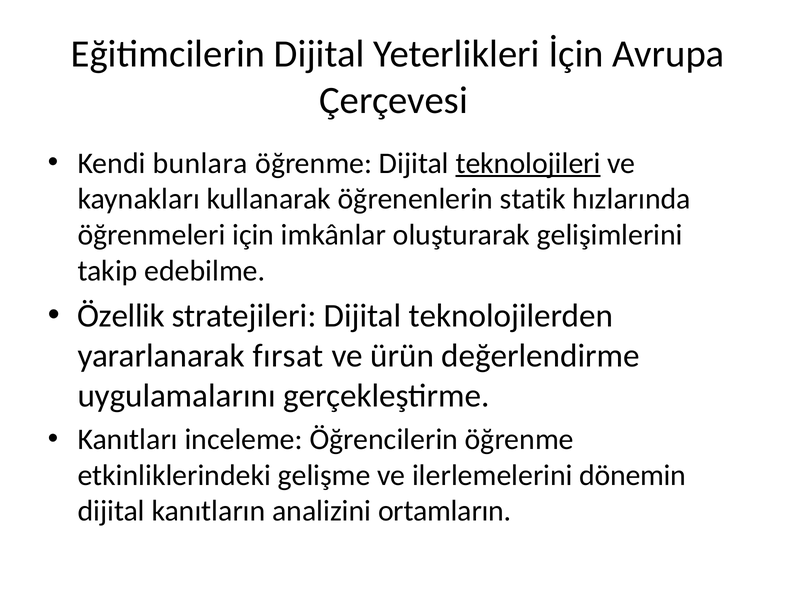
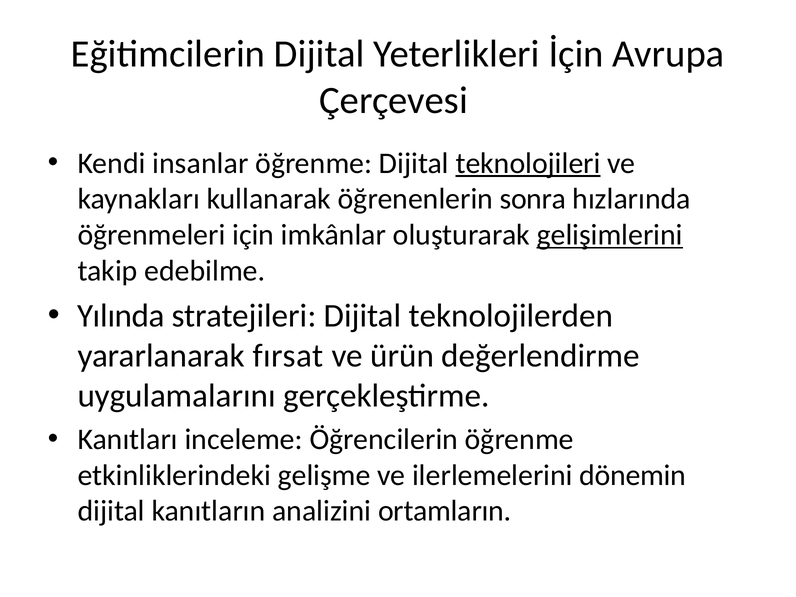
bunlara: bunlara -> insanlar
statik: statik -> sonra
gelişimlerini underline: none -> present
Özellik: Özellik -> Yılında
